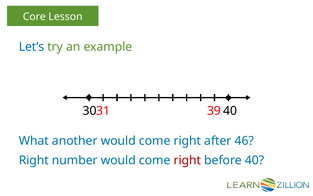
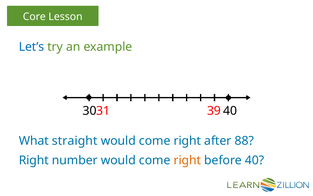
another: another -> straight
46: 46 -> 88
right at (187, 160) colour: red -> orange
